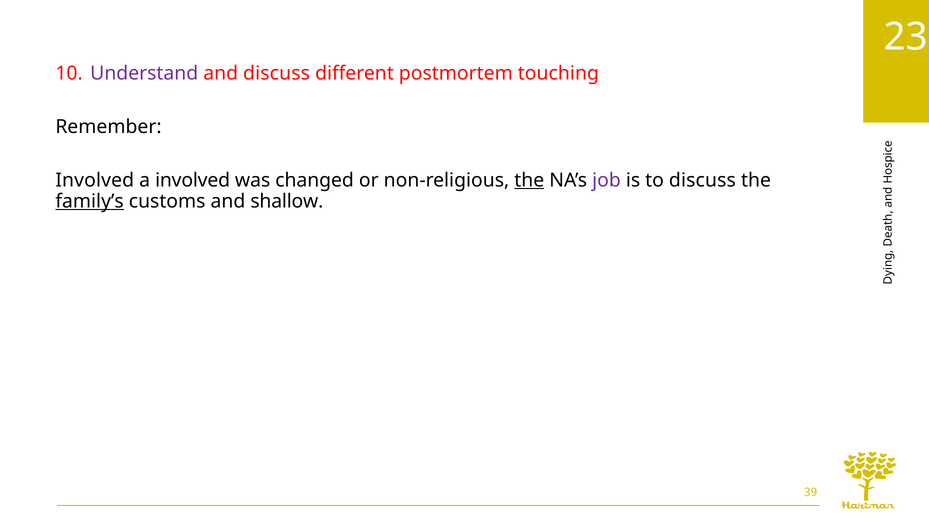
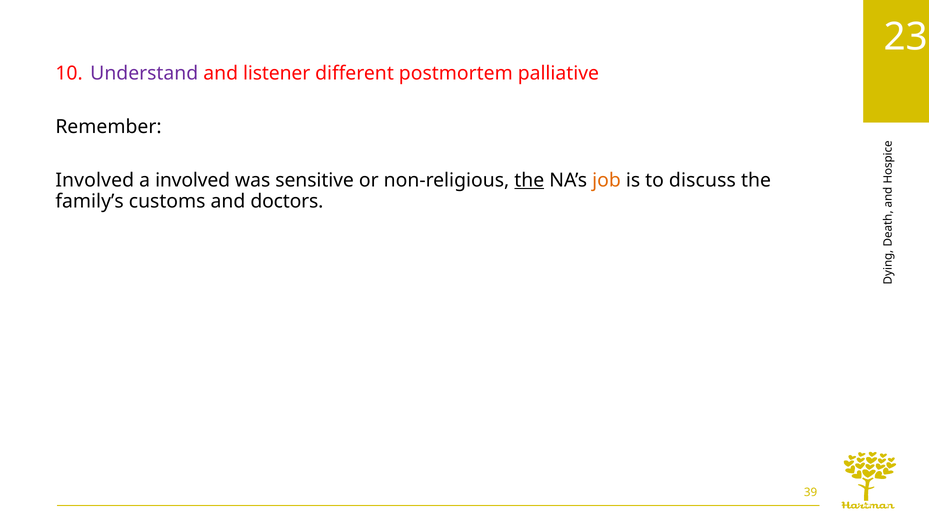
and discuss: discuss -> listener
touching: touching -> palliative
changed: changed -> sensitive
job colour: purple -> orange
family’s underline: present -> none
shallow: shallow -> doctors
